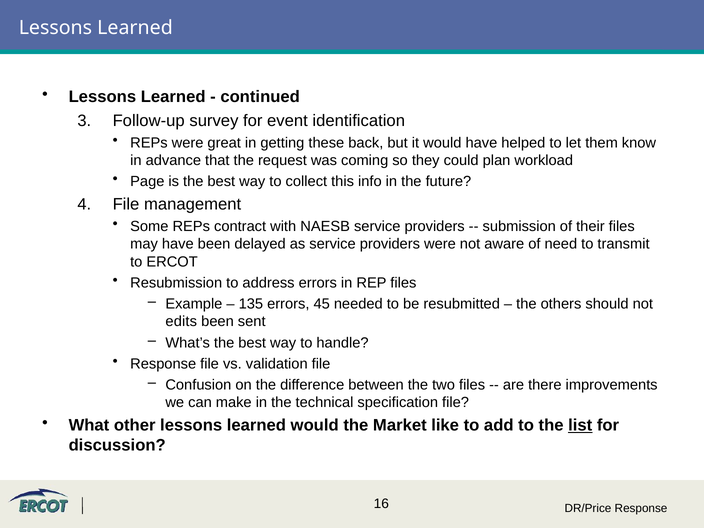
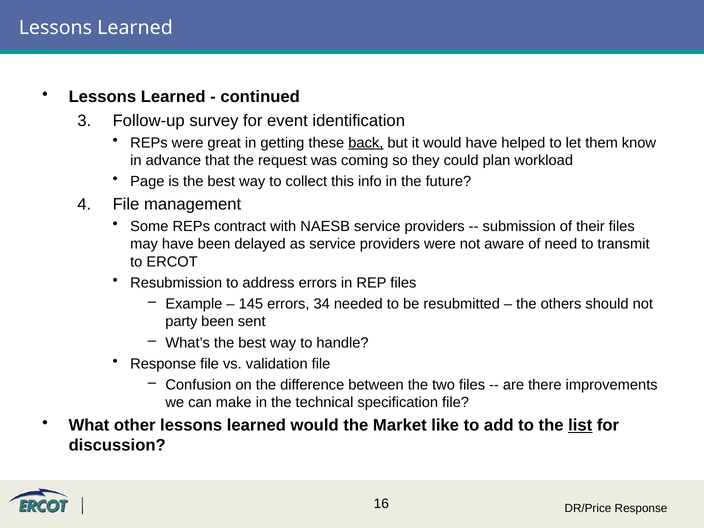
back underline: none -> present
135: 135 -> 145
45: 45 -> 34
edits: edits -> party
